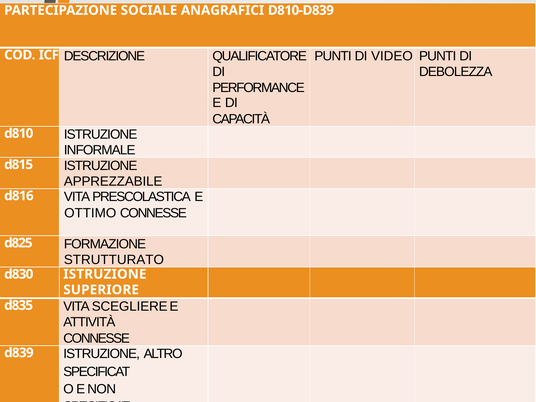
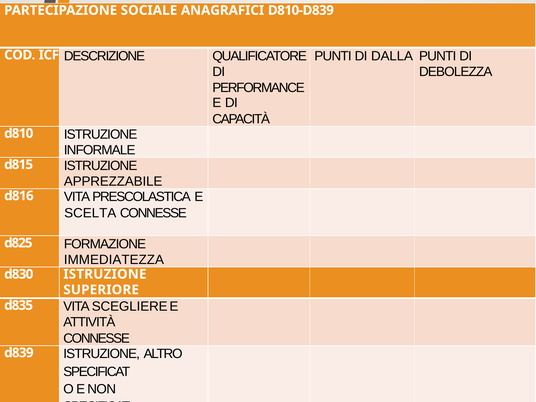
VIDEO: VIDEO -> DALLA
OTTIMO: OTTIMO -> SCELTA
STRUTTURATO: STRUTTURATO -> IMMEDIATEZZA
